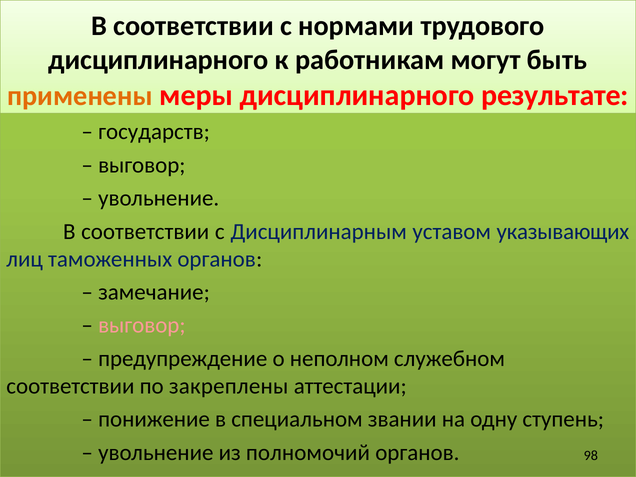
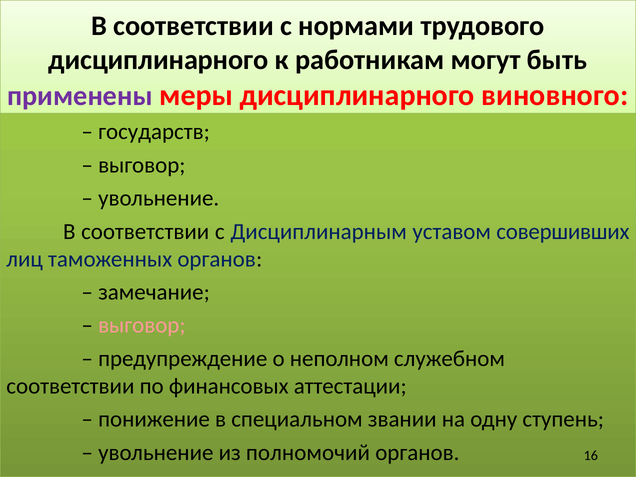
применены colour: orange -> purple
результате: результате -> виновного
указывающих: указывающих -> совершивших
закреплены: закреплены -> финансовых
98: 98 -> 16
